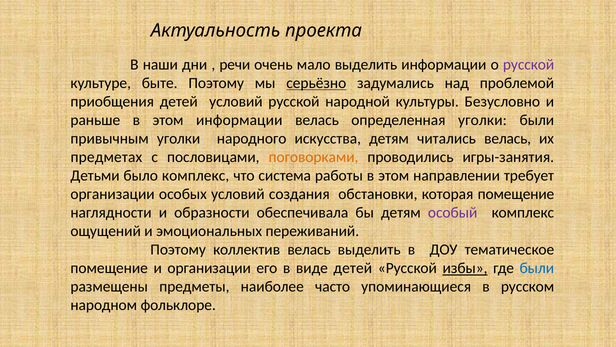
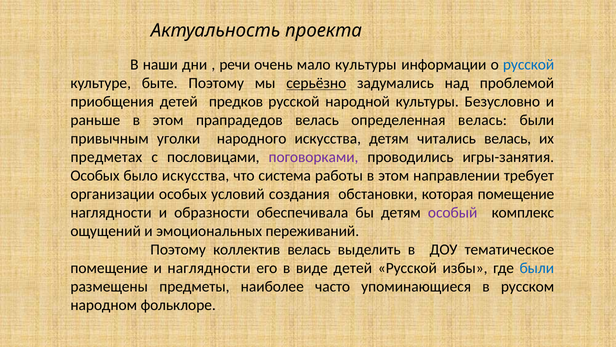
мало выделить: выделить -> культуры
русской at (529, 65) colour: purple -> blue
детей условий: условий -> предков
этом информации: информации -> прапрадедов
определенная уголки: уголки -> велась
поговорками colour: orange -> purple
Детьми at (95, 175): Детьми -> Особых
было комплекс: комплекс -> искусства
и организации: организации -> наглядности
избы underline: present -> none
